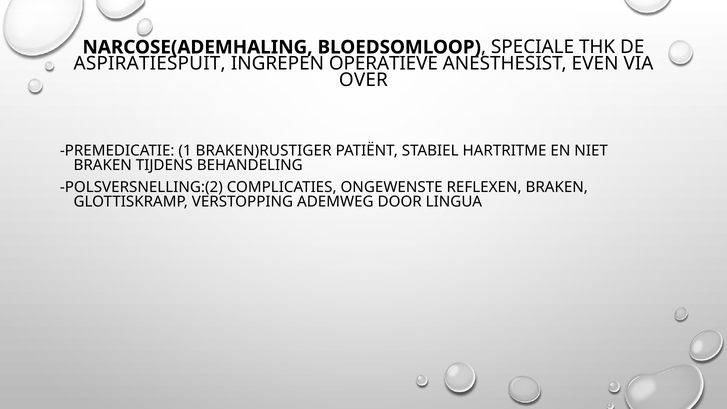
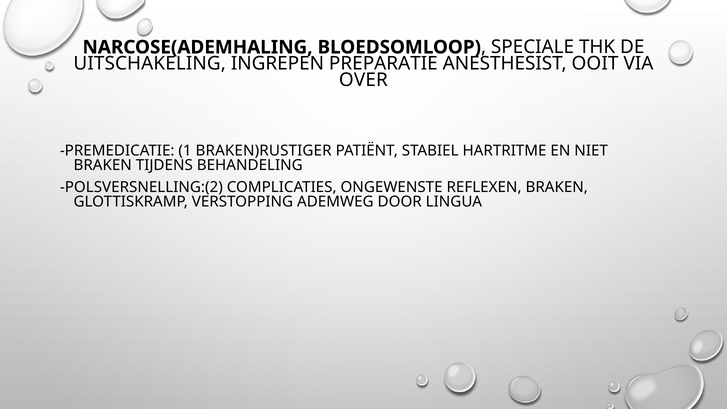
ASPIRATIESPUIT: ASPIRATIESPUIT -> UITSCHAKELING
OPERATIEVE: OPERATIEVE -> PREPARATIE
EVEN: EVEN -> OOIT
